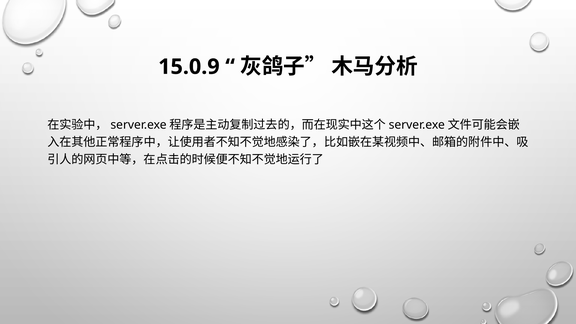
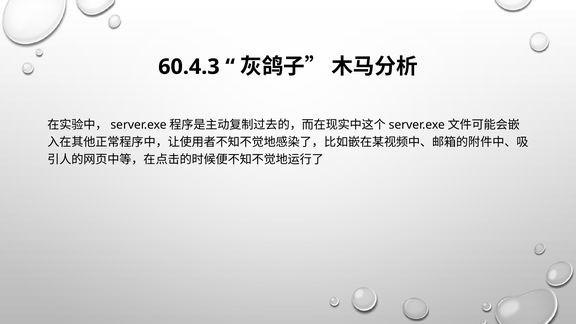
15.0.9: 15.0.9 -> 60.4.3
